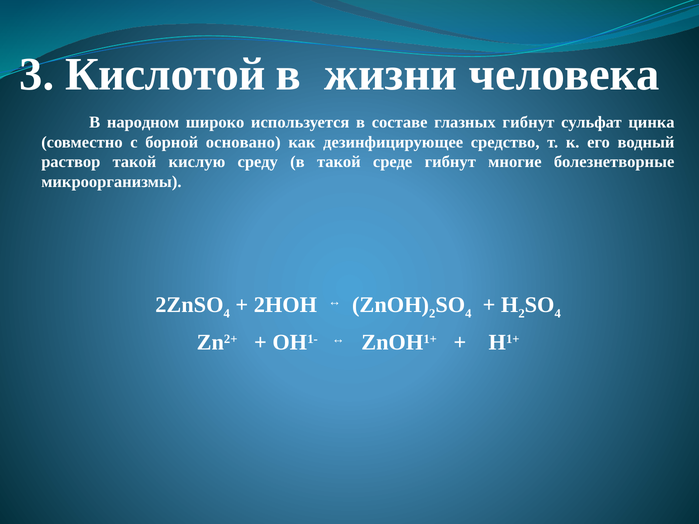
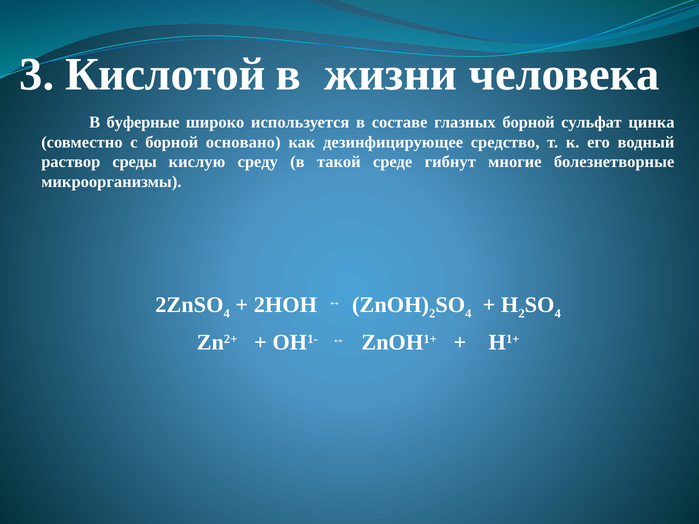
народном: народном -> буферные
глазных гибнут: гибнут -> борной
раствор такой: такой -> среды
